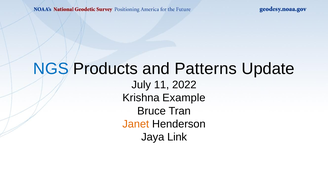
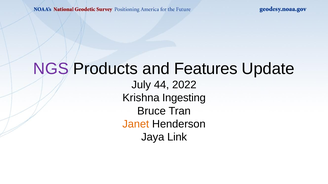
NGS colour: blue -> purple
Patterns: Patterns -> Features
11: 11 -> 44
Example: Example -> Ingesting
